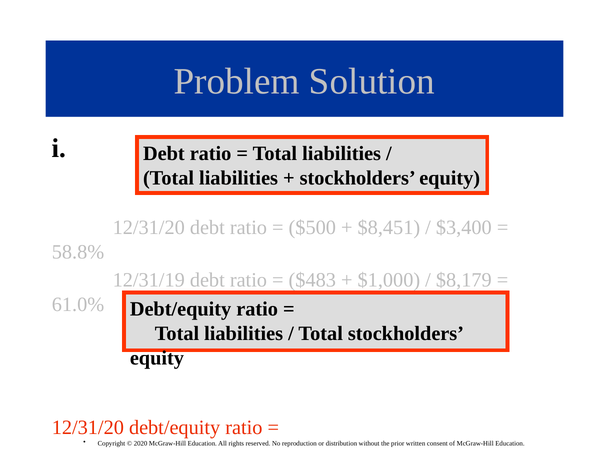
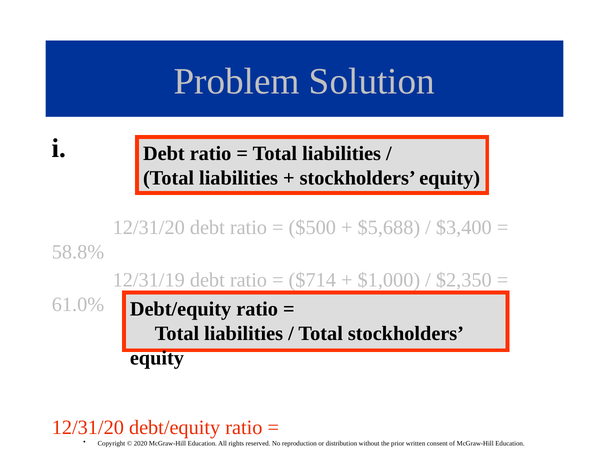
$8,451: $8,451 -> $5,688
$483: $483 -> $714
$8,179: $8,179 -> $2,350
